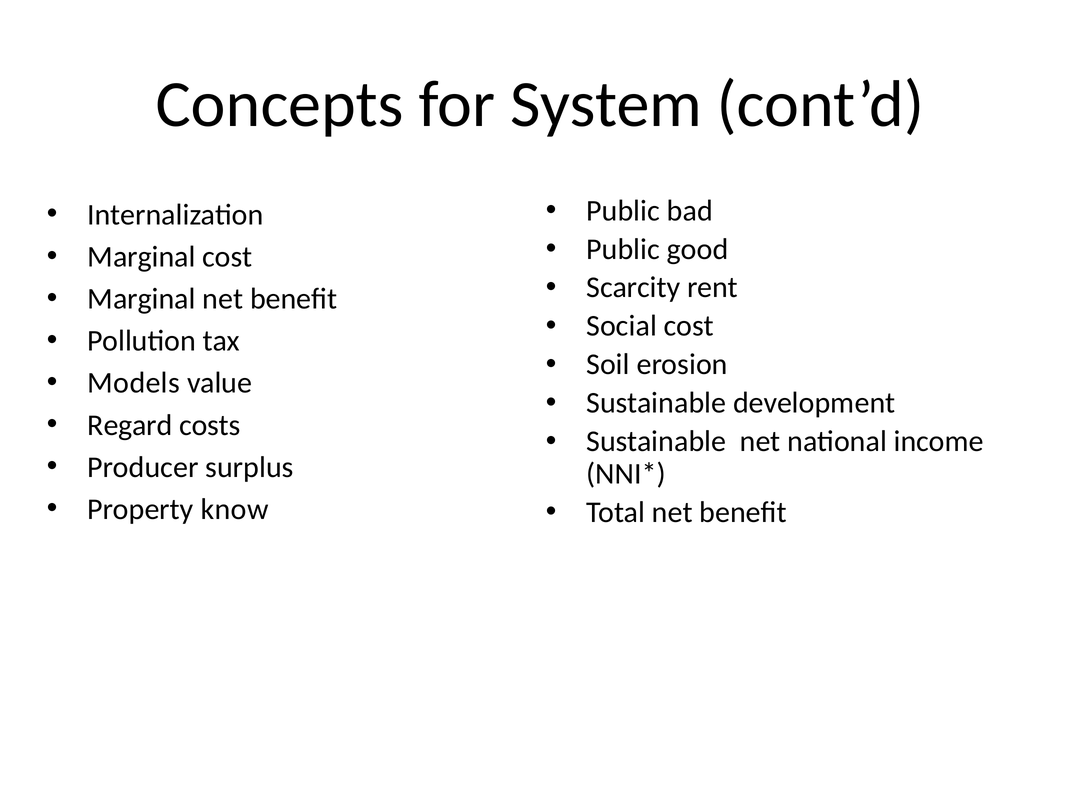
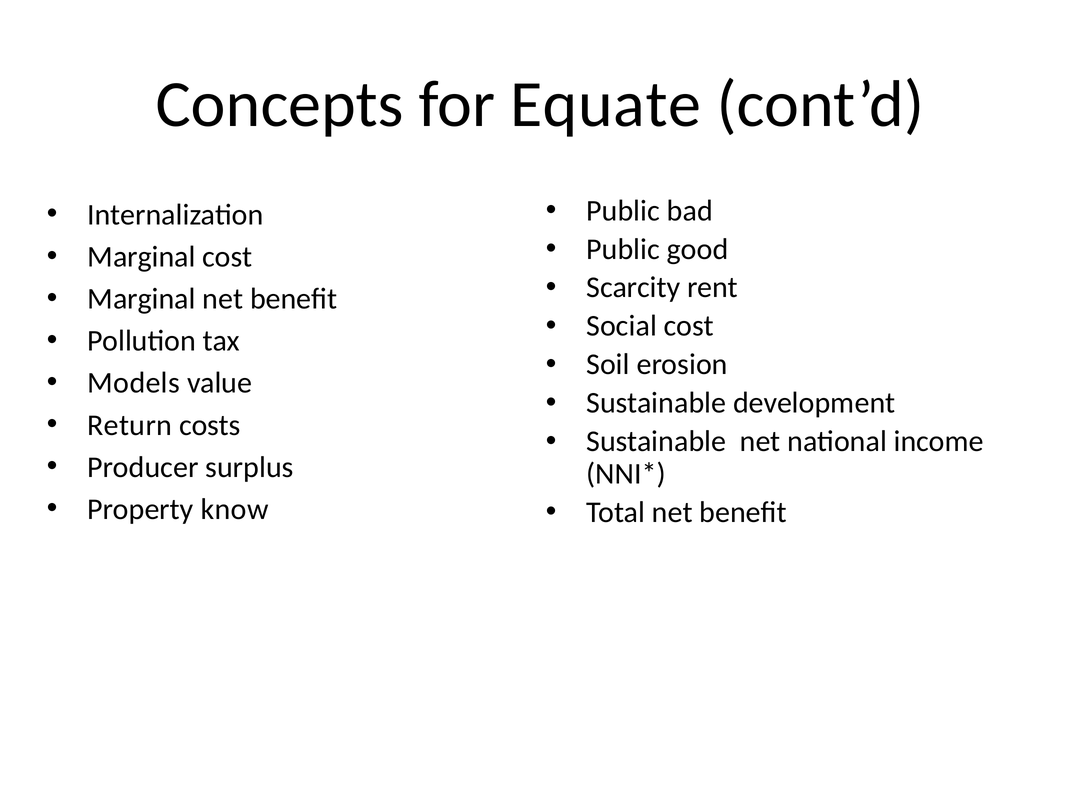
System: System -> Equate
Regard: Regard -> Return
